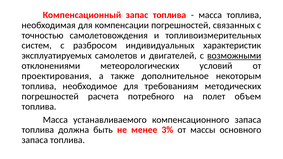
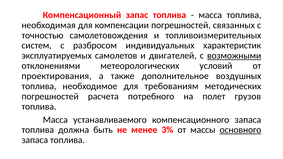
некоторым: некоторым -> воздушных
объем: объем -> грузов
основного underline: none -> present
